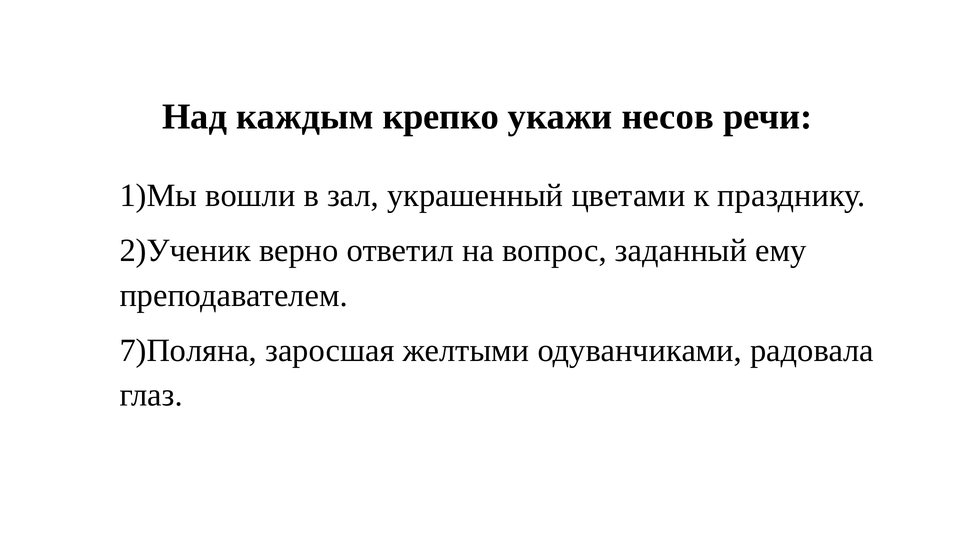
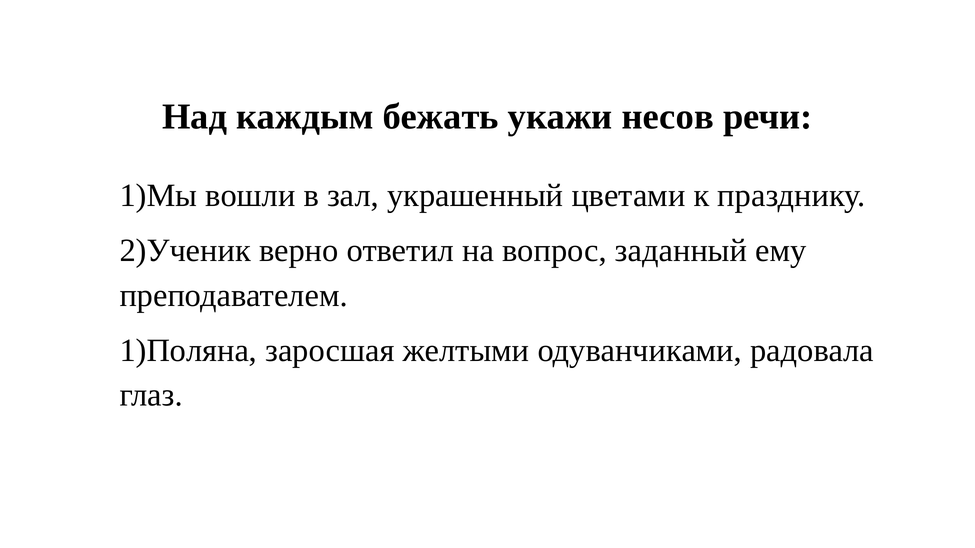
крепко: крепко -> бежать
7)Поляна: 7)Поляна -> 1)Поляна
